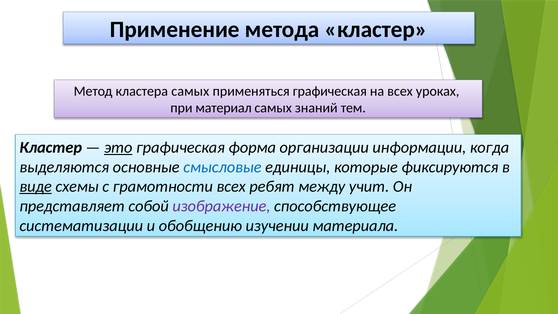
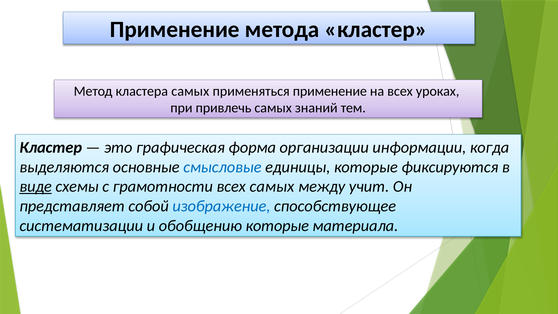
применяться графическая: графическая -> применение
материал: материал -> привлечь
это underline: present -> none
всех ребят: ребят -> самых
изображение colour: purple -> blue
обобщению изучении: изучении -> которые
